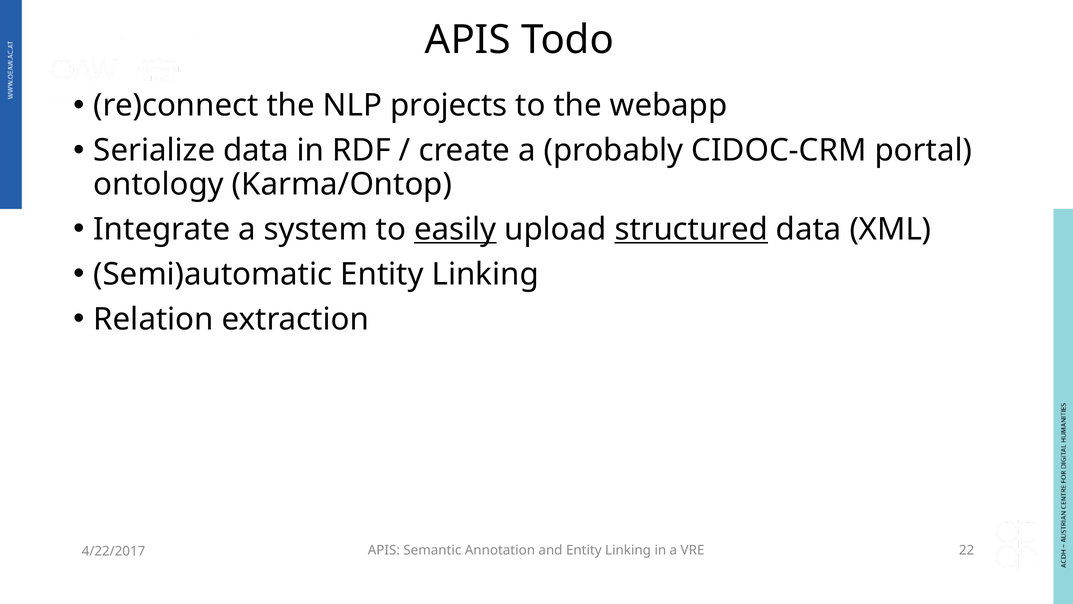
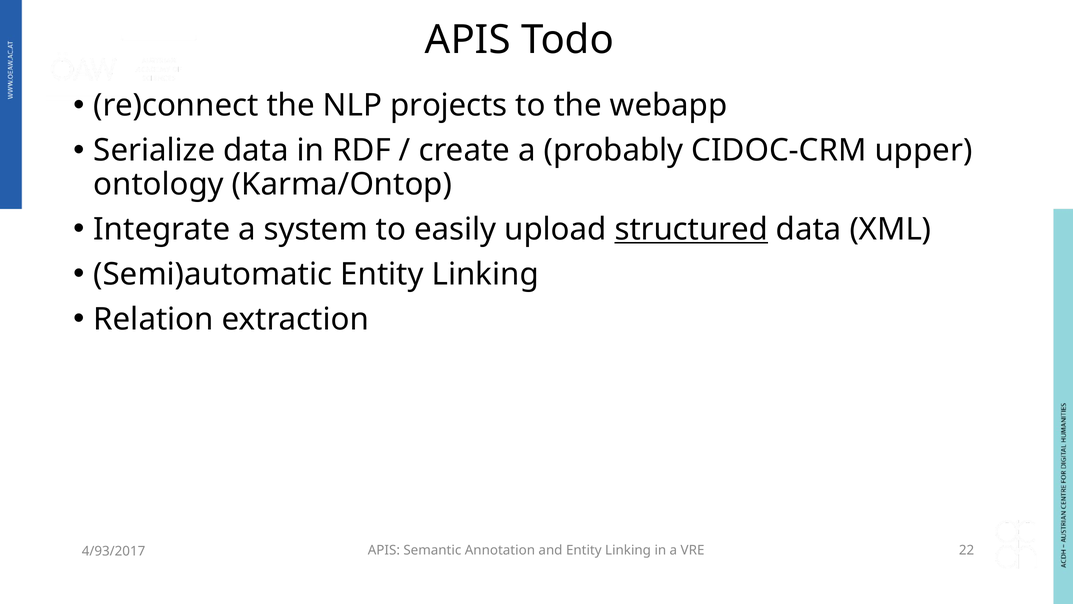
portal: portal -> upper
easily underline: present -> none
4/22/2017: 4/22/2017 -> 4/93/2017
